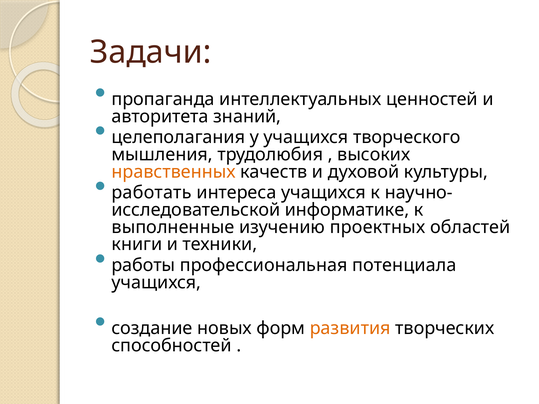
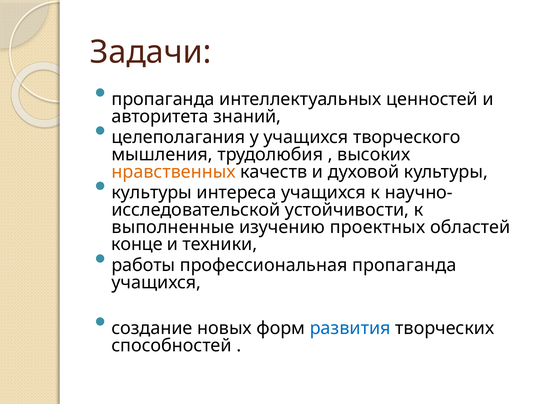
работать at (152, 193): работать -> культуры
информатике: информатике -> устойчивости
книги: книги -> конце
профессиональная потенциала: потенциала -> пропаганда
развития colour: orange -> blue
